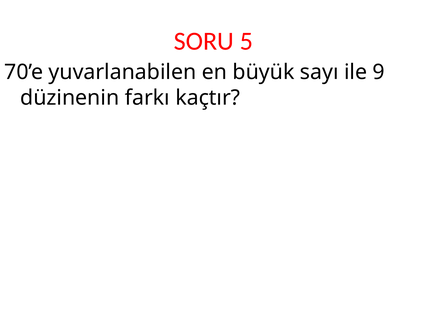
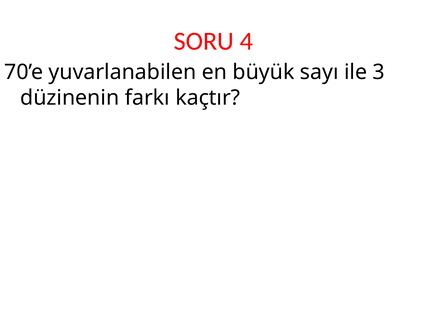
5: 5 -> 4
9: 9 -> 3
